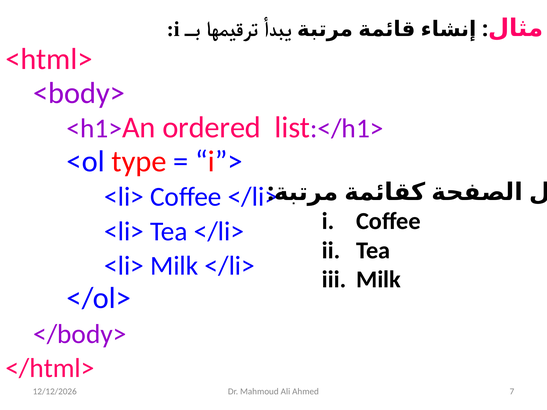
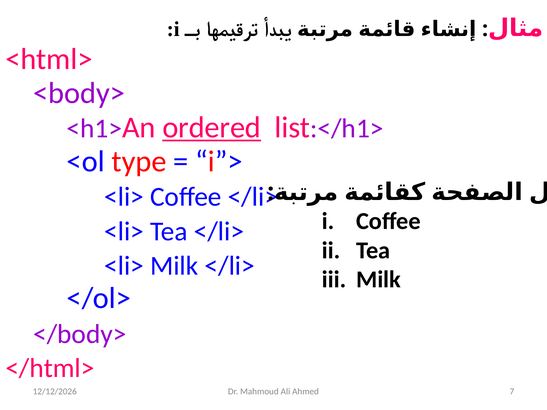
ordered underline: none -> present
